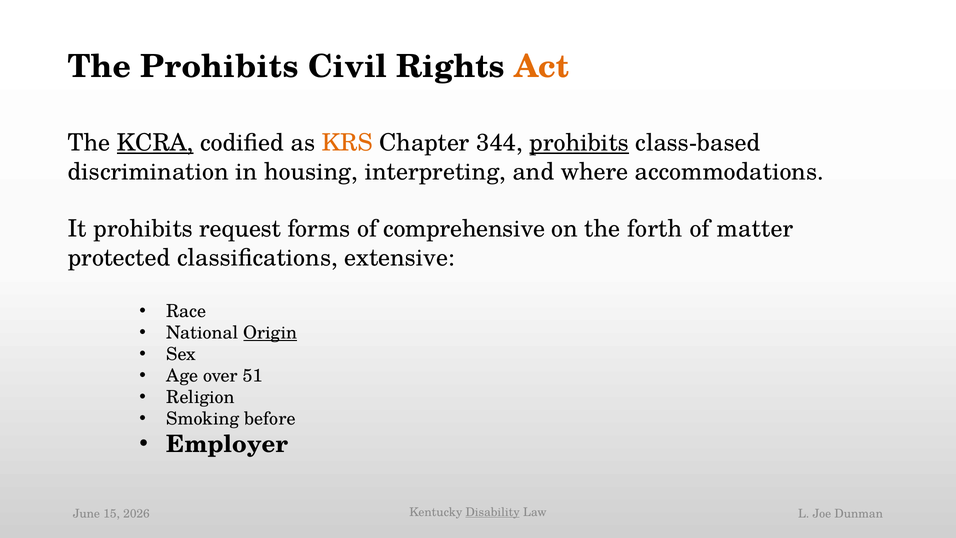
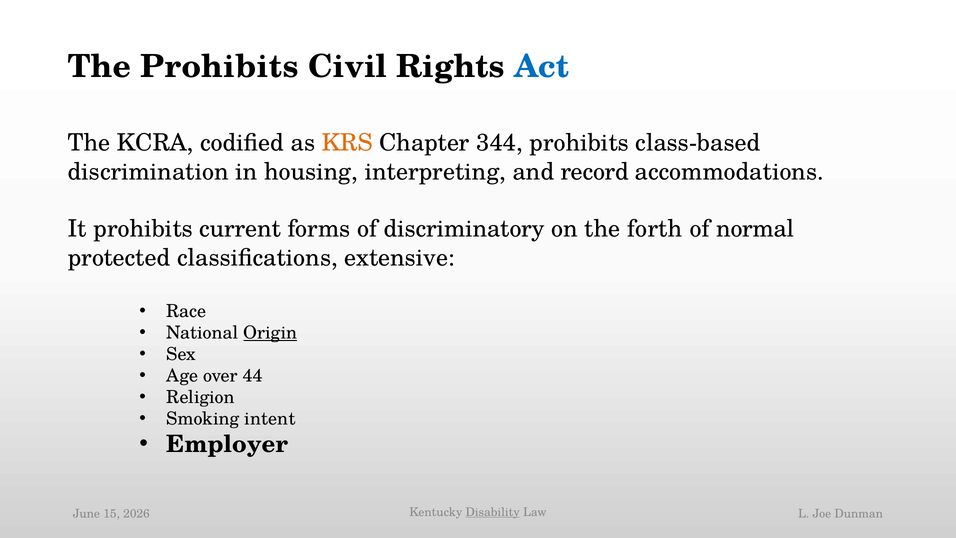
Act colour: orange -> blue
KCRA underline: present -> none
prohibits at (579, 143) underline: present -> none
where: where -> record
request: request -> current
comprehensive: comprehensive -> discriminatory
matter: matter -> normal
51: 51 -> 44
before: before -> intent
